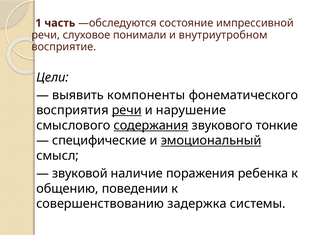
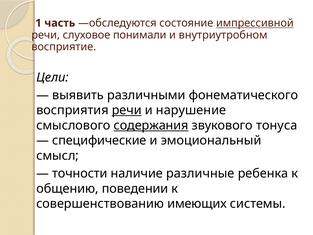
импрессивной underline: none -> present
компоненты: компоненты -> различными
тонкие: тонкие -> тонуса
эмоциональный underline: present -> none
звуковой: звуковой -> точности
поражения: поражения -> различные
задержка: задержка -> имеющих
